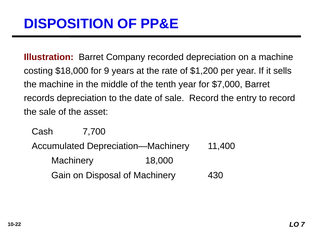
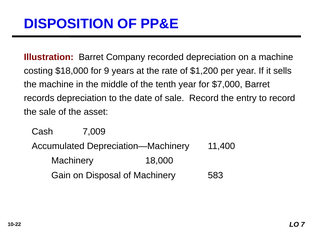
7,700: 7,700 -> 7,009
430: 430 -> 583
